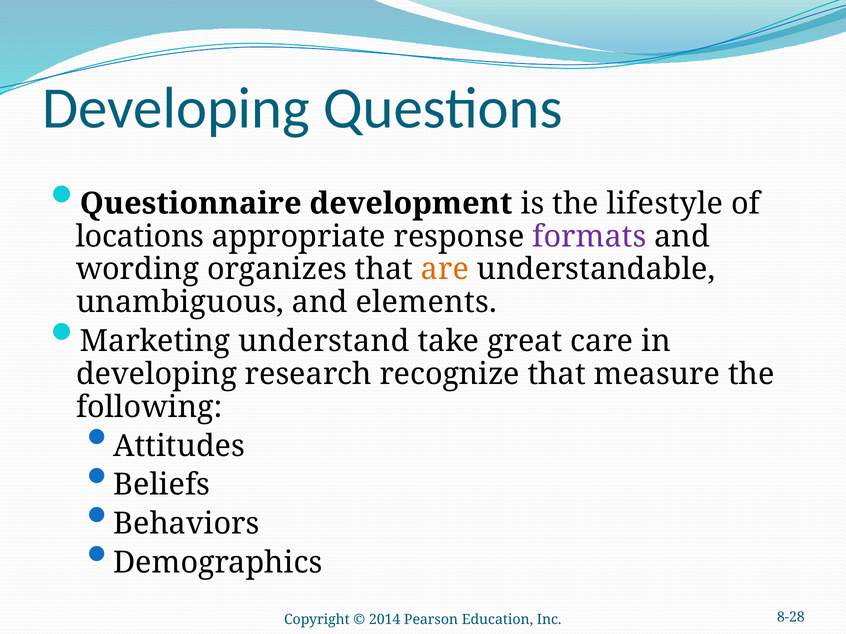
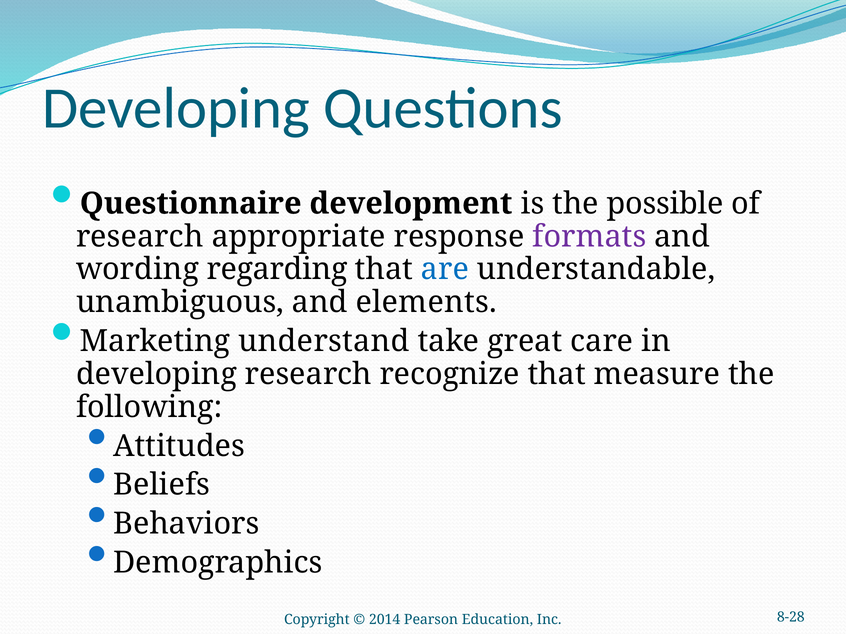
lifestyle: lifestyle -> possible
locations at (140, 237): locations -> research
organizes: organizes -> regarding
are colour: orange -> blue
